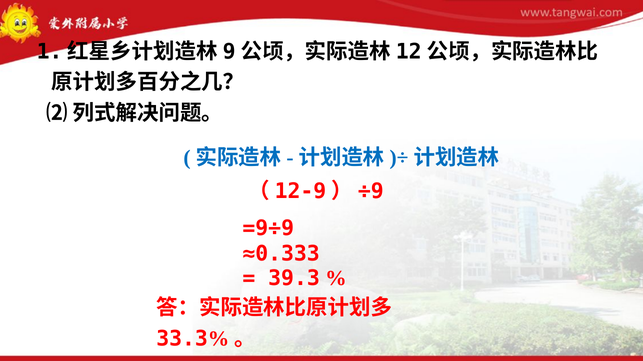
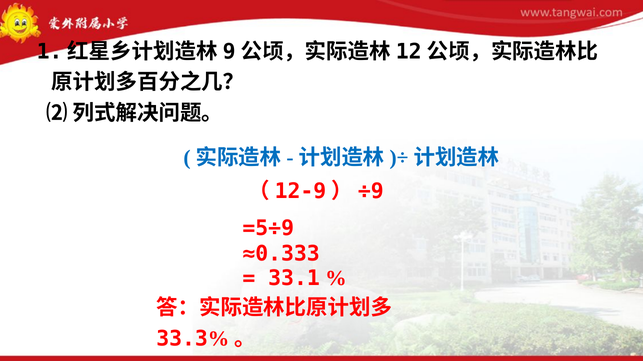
=9÷9: =9÷9 -> =5÷9
39.3: 39.3 -> 33.1
